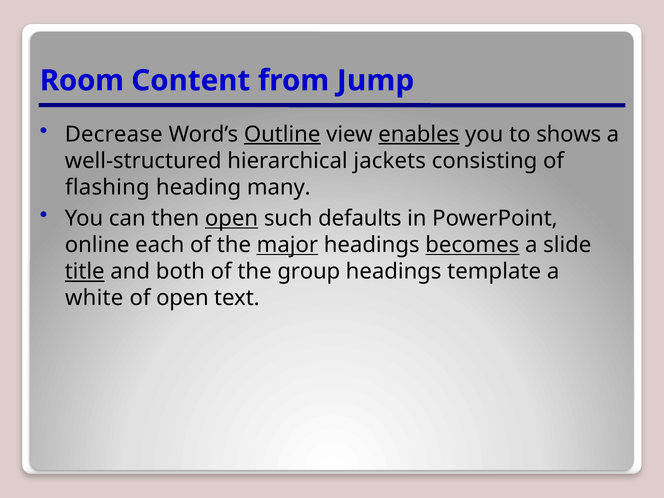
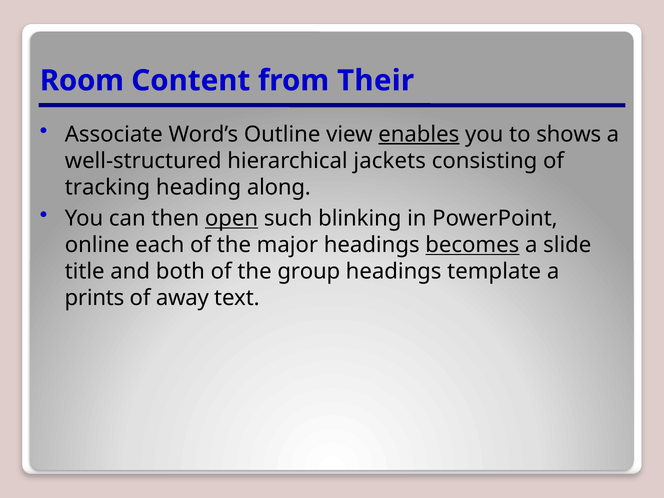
Jump: Jump -> Their
Decrease: Decrease -> Associate
Outline underline: present -> none
flashing: flashing -> tracking
many: many -> along
defaults: defaults -> blinking
major underline: present -> none
title underline: present -> none
white: white -> prints
of open: open -> away
